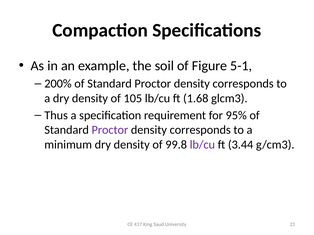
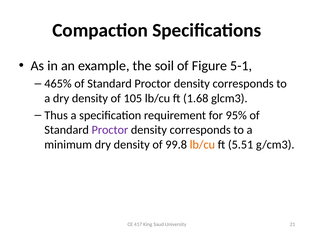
200%: 200% -> 465%
lb/cu at (202, 145) colour: purple -> orange
3.44: 3.44 -> 5.51
